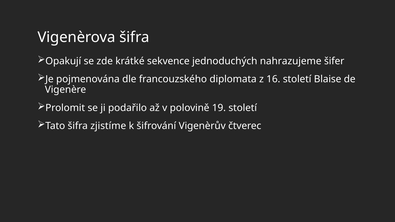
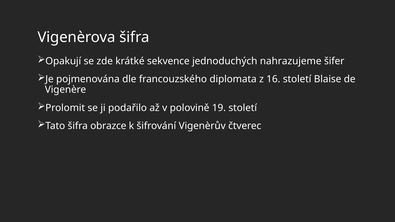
zjistíme: zjistíme -> obrazce
